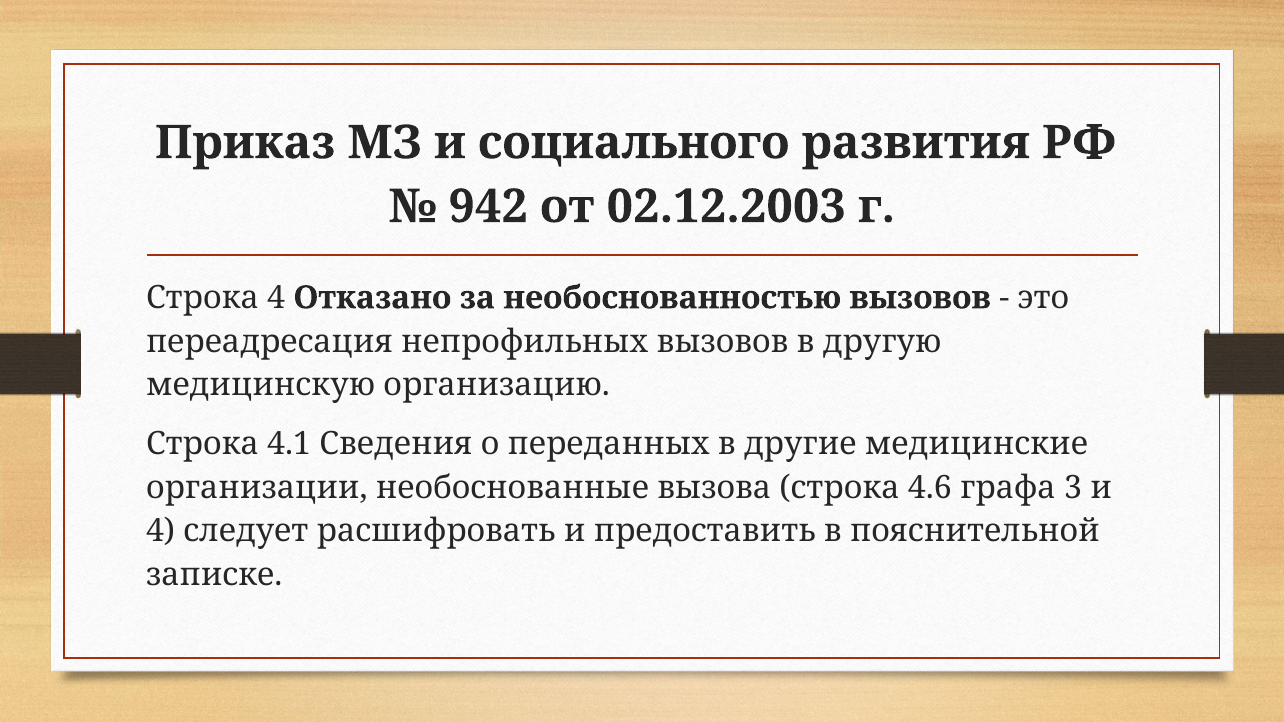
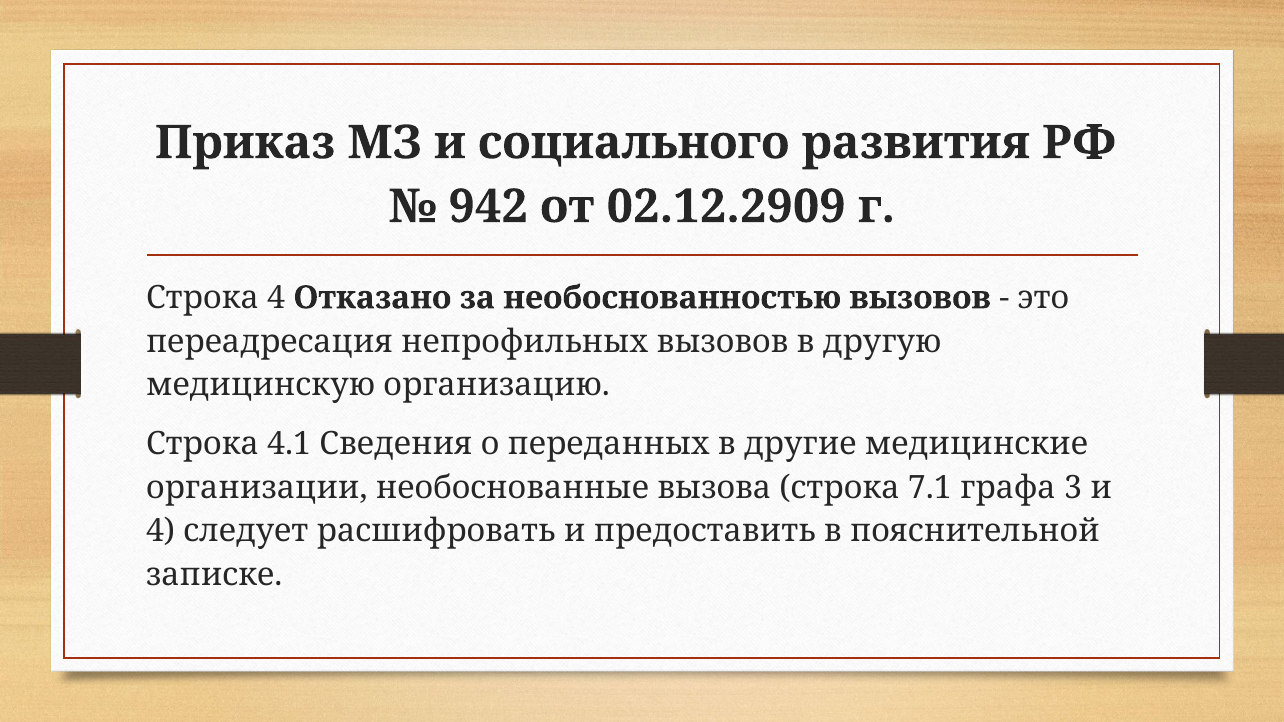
02.12.2003: 02.12.2003 -> 02.12.2909
4.6: 4.6 -> 7.1
